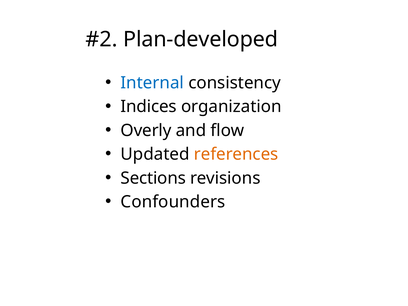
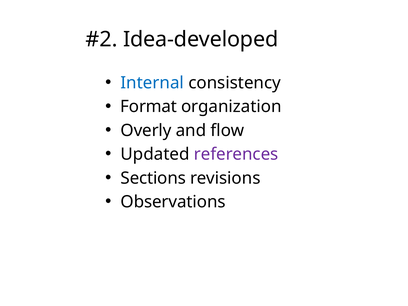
Plan-developed: Plan-developed -> Idea-developed
Indices: Indices -> Format
references colour: orange -> purple
Confounders: Confounders -> Observations
